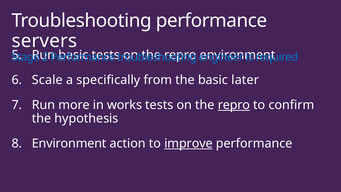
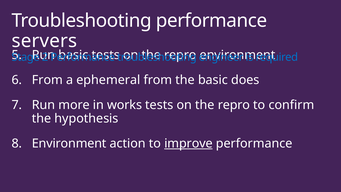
Scale at (47, 80): Scale -> From
specifically: specifically -> ephemeral
later: later -> does
repro at (234, 105) underline: present -> none
